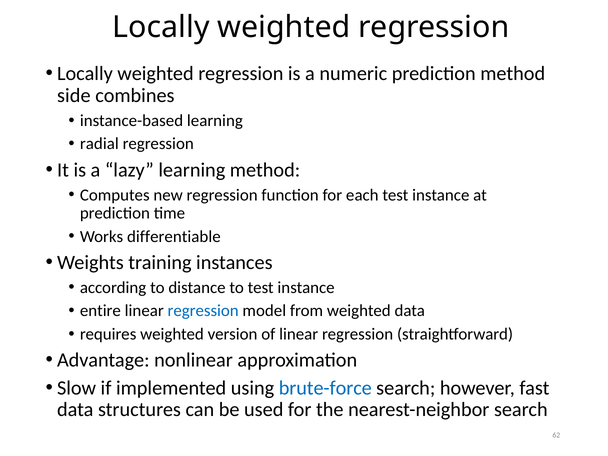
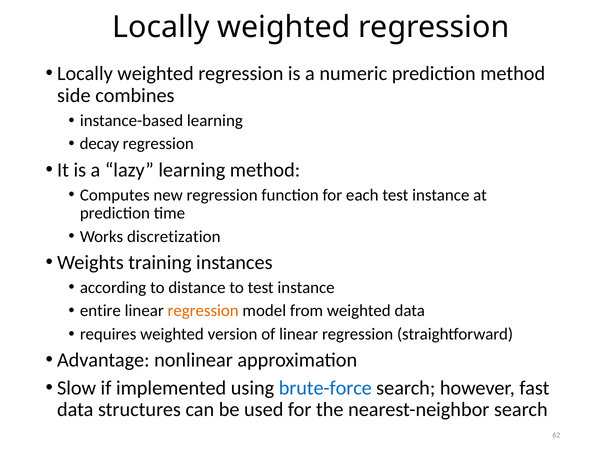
radial: radial -> decay
differentiable: differentiable -> discretization
regression at (203, 311) colour: blue -> orange
